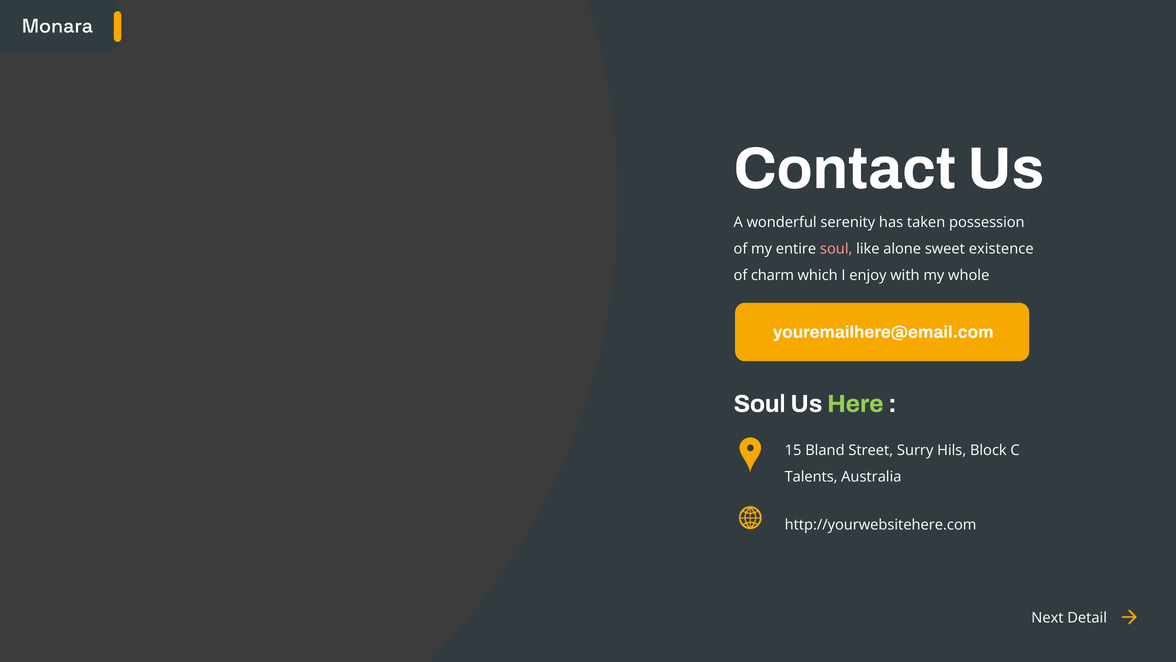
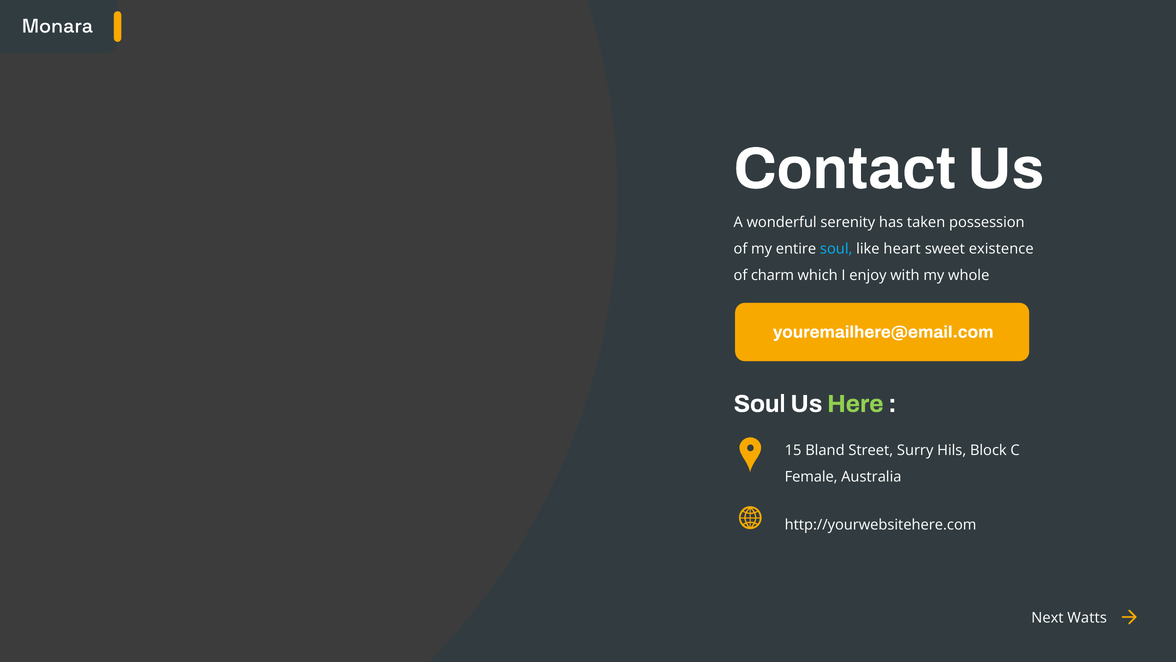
soul at (836, 249) colour: pink -> light blue
alone: alone -> heart
Talents: Talents -> Female
Detail: Detail -> Watts
